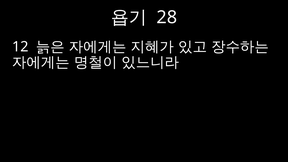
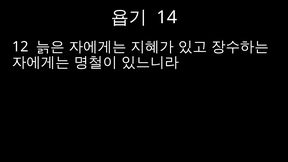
28: 28 -> 14
